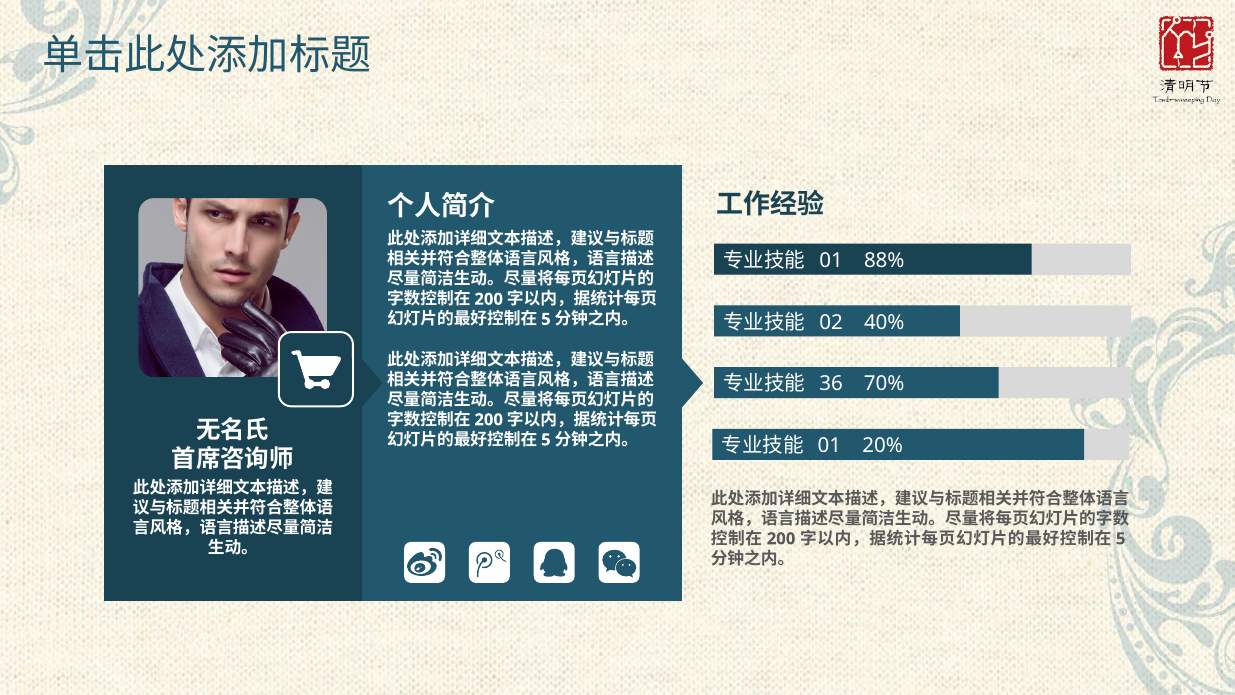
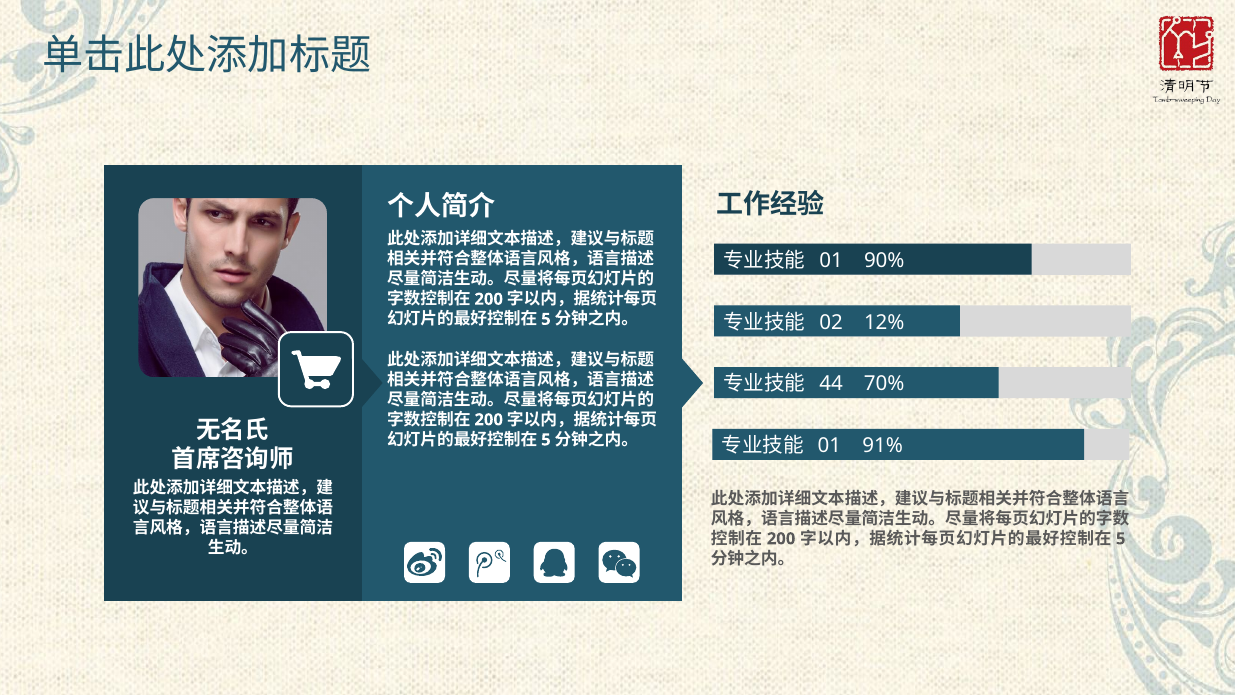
88%: 88% -> 90%
40%: 40% -> 12%
36: 36 -> 44
20%: 20% -> 91%
